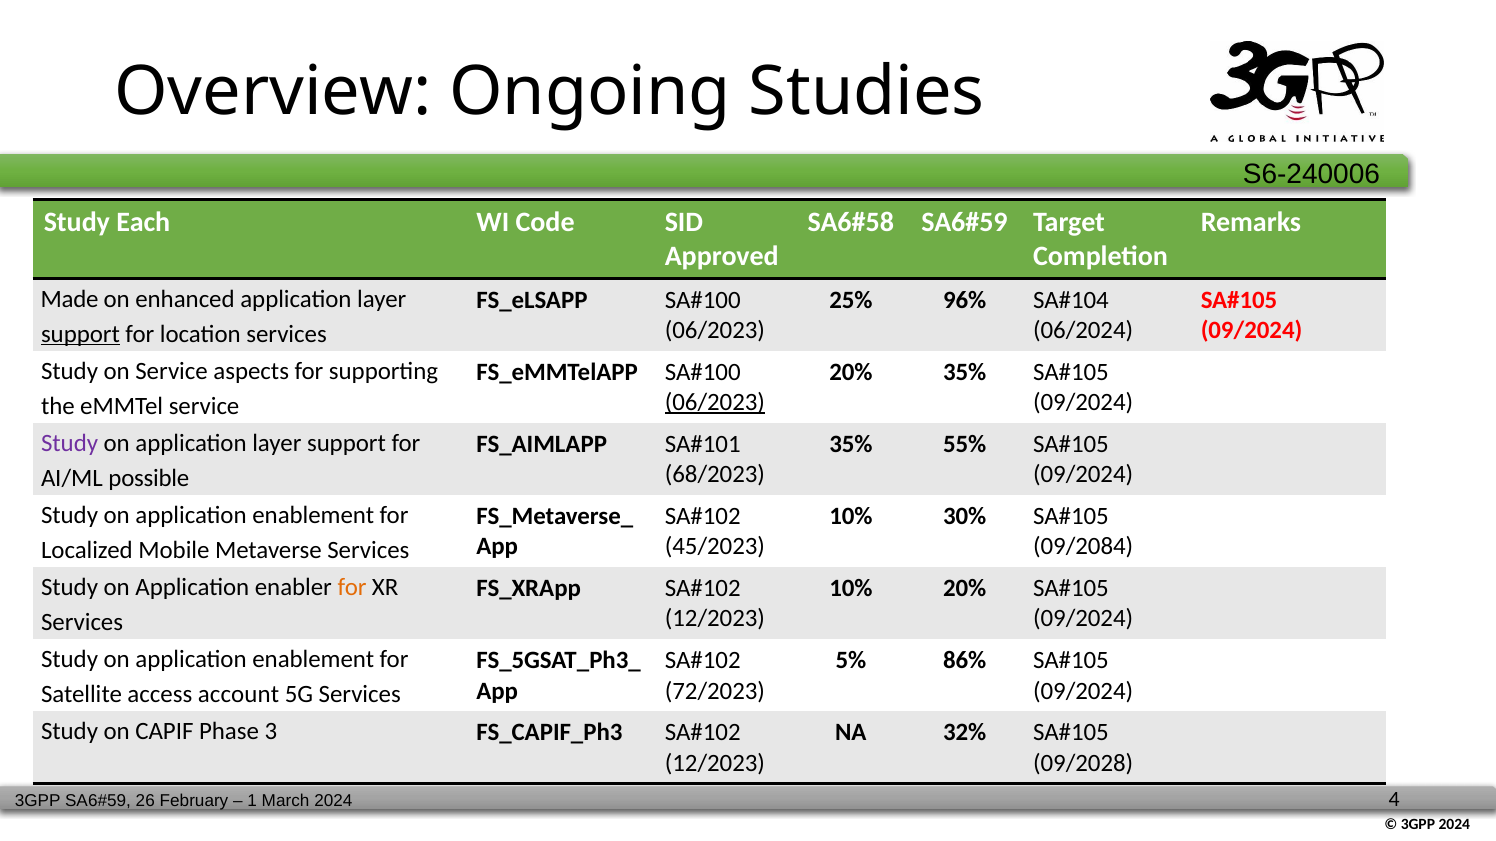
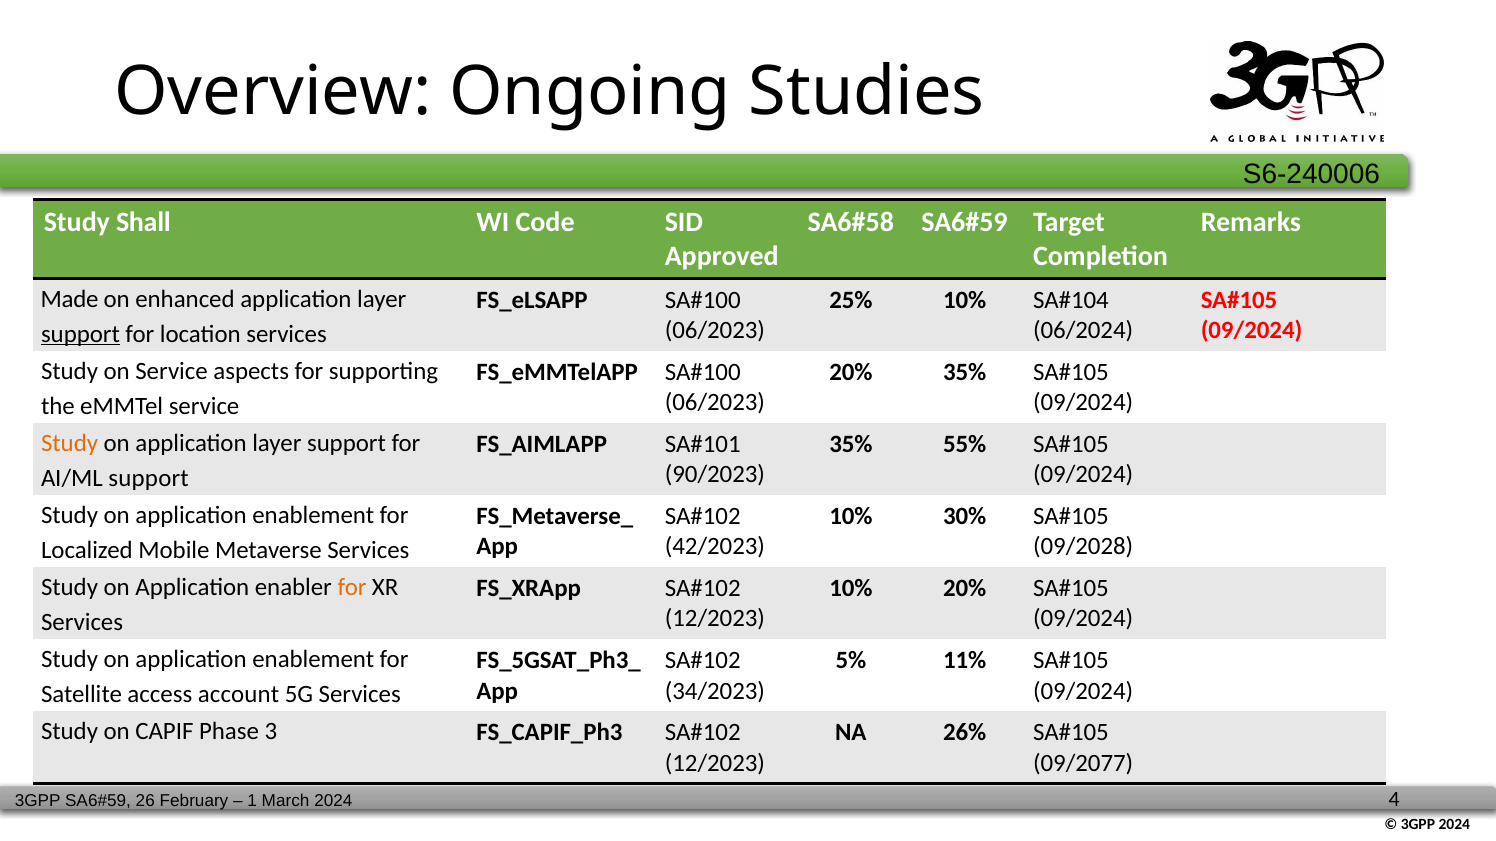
Each: Each -> Shall
25% 96%: 96% -> 10%
06/2023 at (715, 403) underline: present -> none
Study at (70, 443) colour: purple -> orange
68/2023: 68/2023 -> 90/2023
AI/ML possible: possible -> support
45/2023: 45/2023 -> 42/2023
09/2084: 09/2084 -> 09/2028
86%: 86% -> 11%
72/2023: 72/2023 -> 34/2023
32%: 32% -> 26%
09/2028: 09/2028 -> 09/2077
